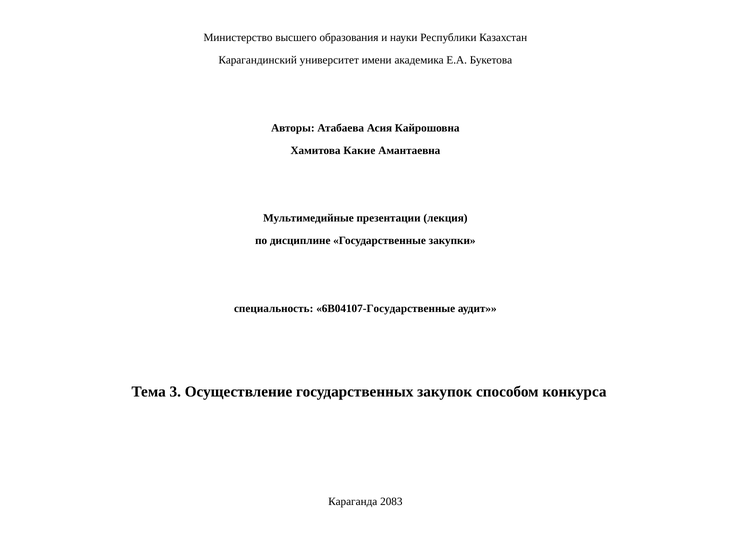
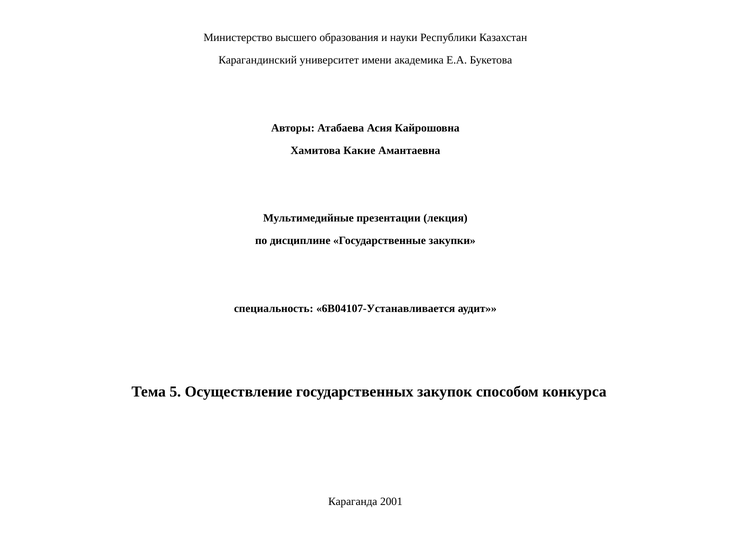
6B04107-Государственные: 6B04107-Государственные -> 6B04107-Устанавливается
3: 3 -> 5
2083: 2083 -> 2001
